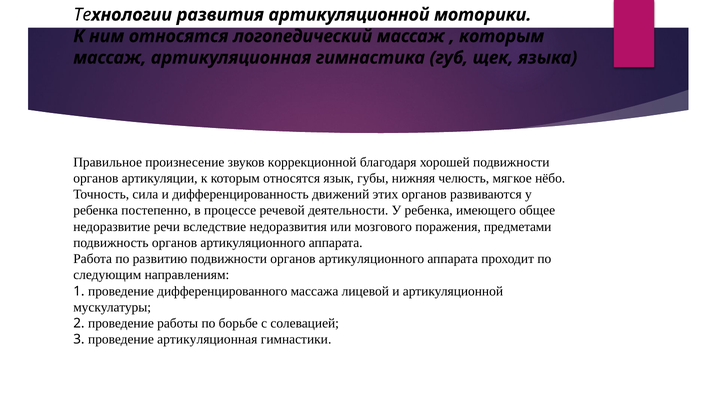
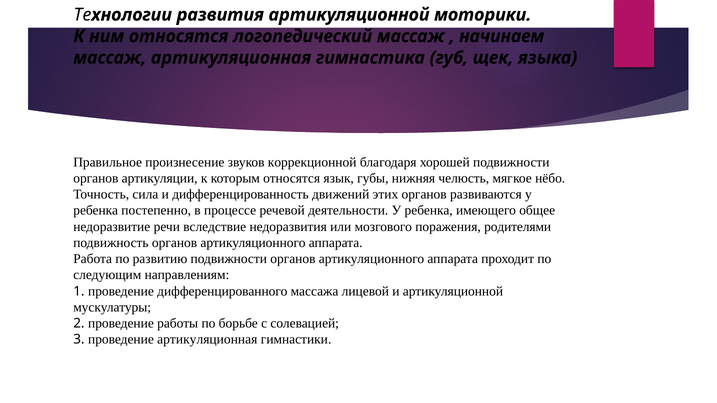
которым at (502, 36): которым -> начинаем
предметами: предметами -> родителями
